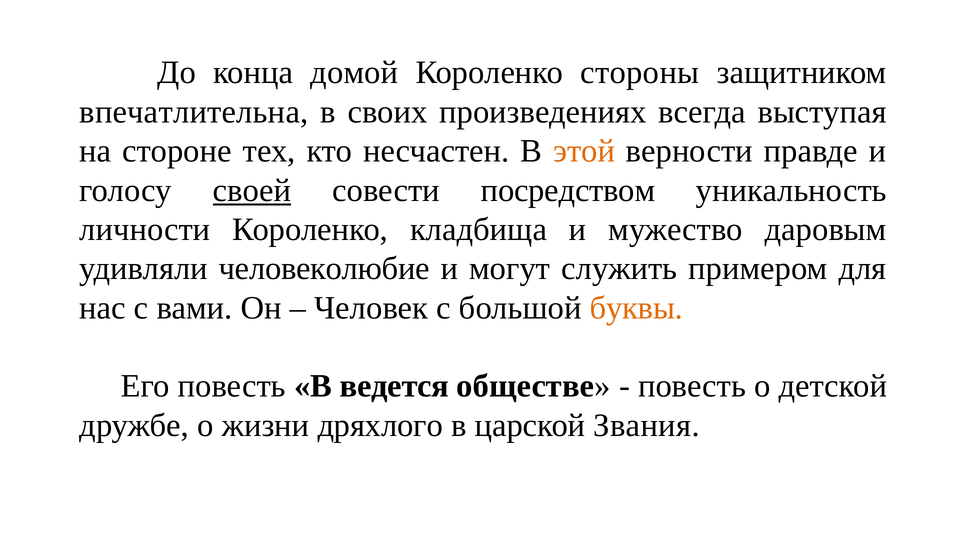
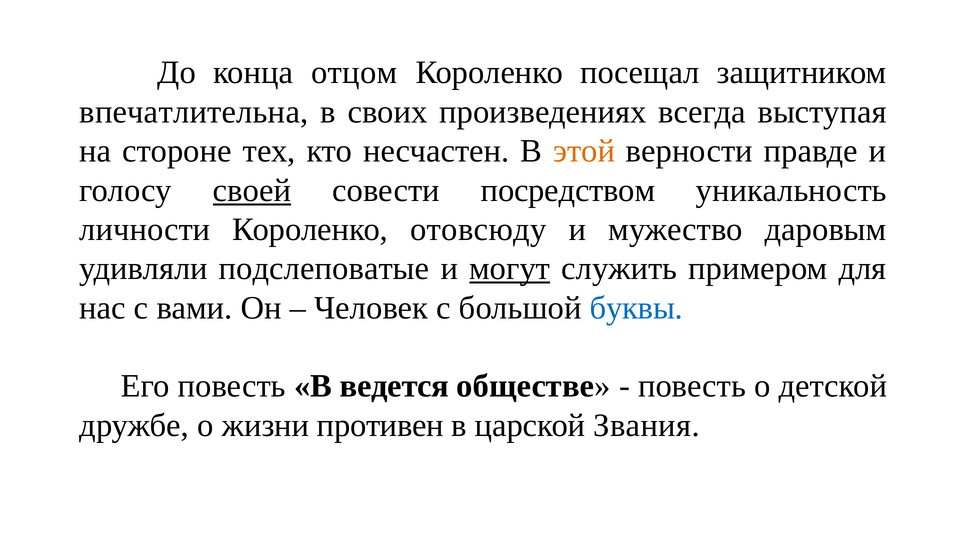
домой: домой -> отцом
стороны: стороны -> посещал
кладбища: кладбища -> отовсюду
человеколюбие: человеколюбие -> подслеповатые
могут underline: none -> present
буквы colour: orange -> blue
дряхлого: дряхлого -> противен
